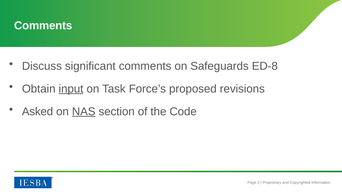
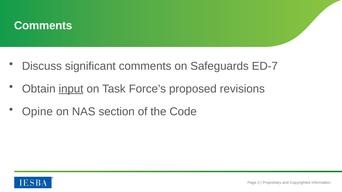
ED-8: ED-8 -> ED-7
Asked: Asked -> Opine
NAS underline: present -> none
